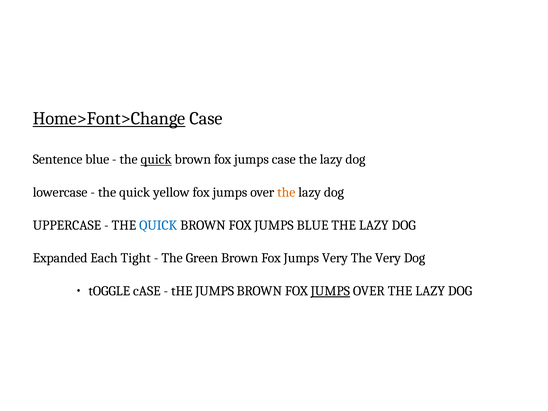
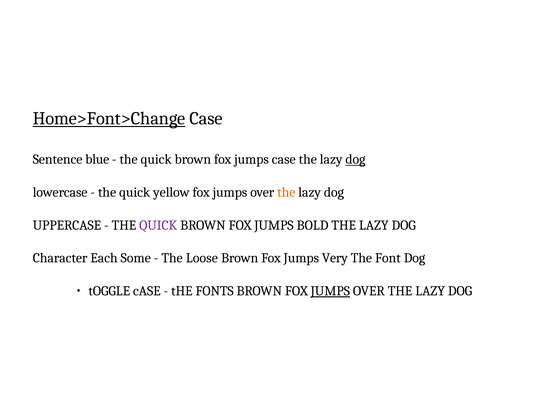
quick at (156, 159) underline: present -> none
dog at (355, 159) underline: none -> present
QUICK at (158, 225) colour: blue -> purple
JUMPS BLUE: BLUE -> BOLD
Expanded: Expanded -> Character
Tight: Tight -> Some
Green: Green -> Loose
The Very: Very -> Font
tHE JUMPS: JUMPS -> FONTS
